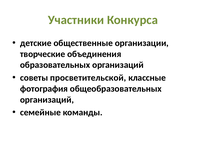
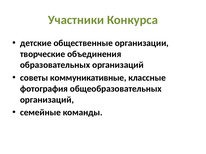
просветительской: просветительской -> коммуникативные
